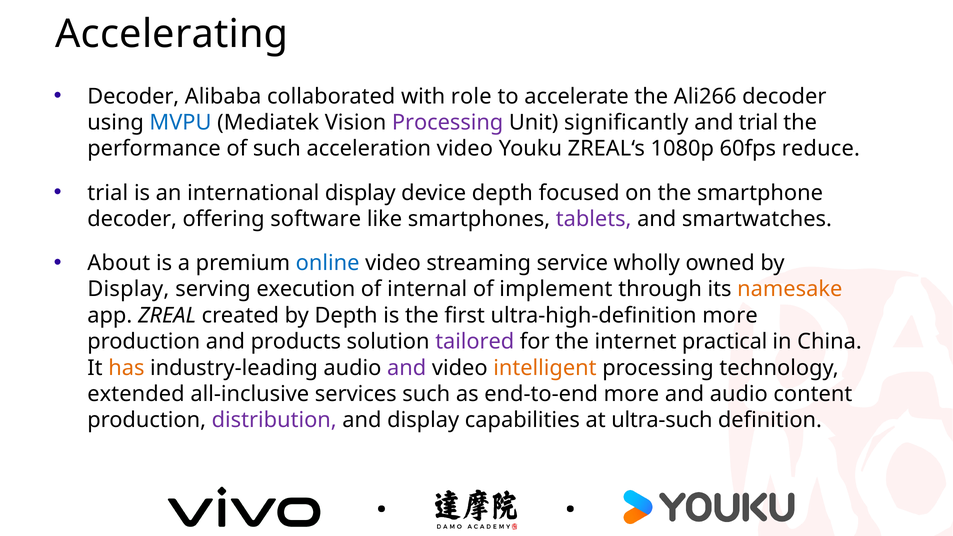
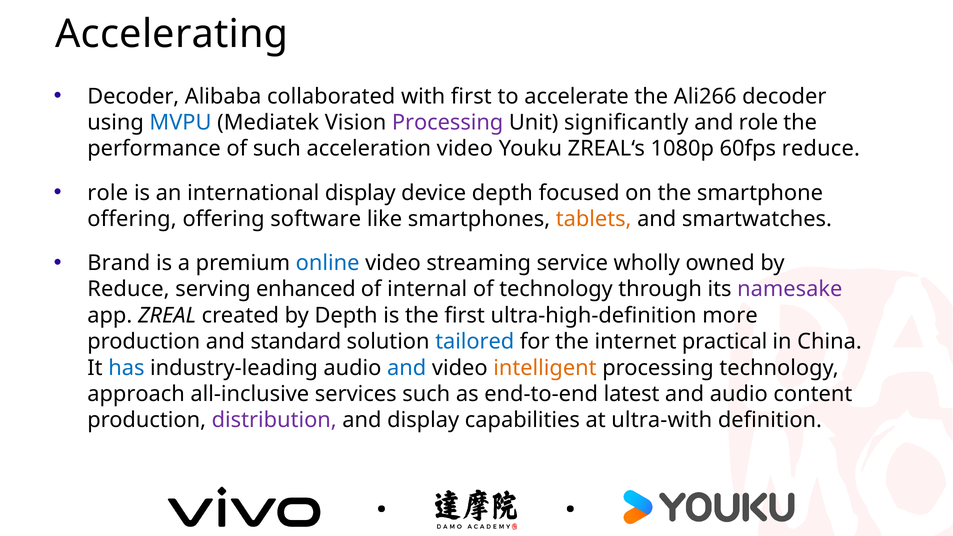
with role: role -> first
and trial: trial -> role
trial at (108, 193): trial -> role
decoder at (132, 219): decoder -> offering
tablets colour: purple -> orange
About: About -> Brand
Display at (128, 289): Display -> Reduce
execution: execution -> enhanced
of implement: implement -> technology
namesake colour: orange -> purple
products: products -> standard
tailored colour: purple -> blue
has colour: orange -> blue
and at (407, 368) colour: purple -> blue
extended: extended -> approach
end-to-end more: more -> latest
ultra-such: ultra-such -> ultra-with
